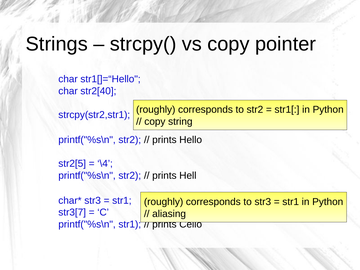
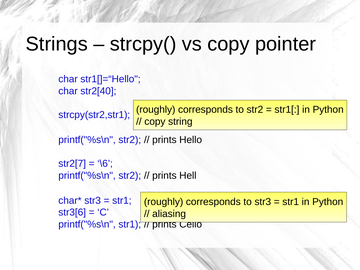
str2[5: str2[5 -> str2[7
\4: \4 -> \6
str3[7: str3[7 -> str3[6
